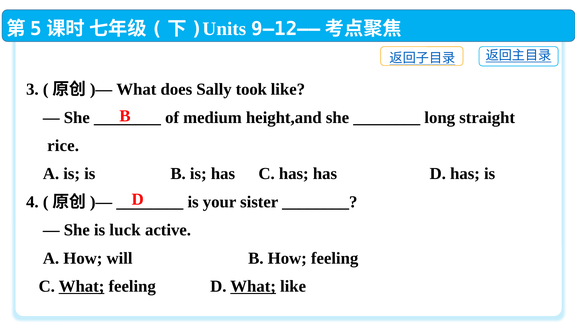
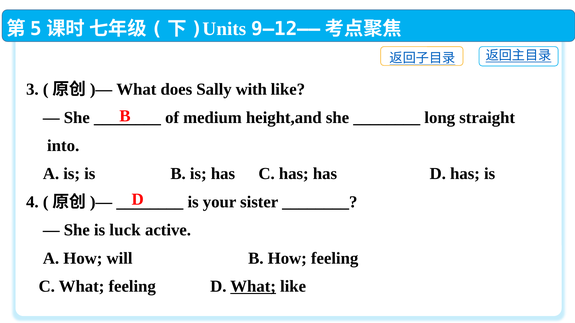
took: took -> with
rice: rice -> into
What at (82, 287) underline: present -> none
